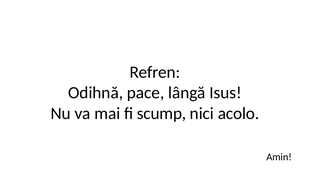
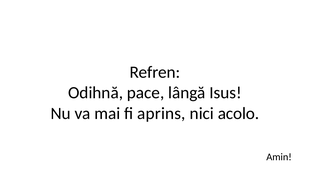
scump: scump -> aprins
